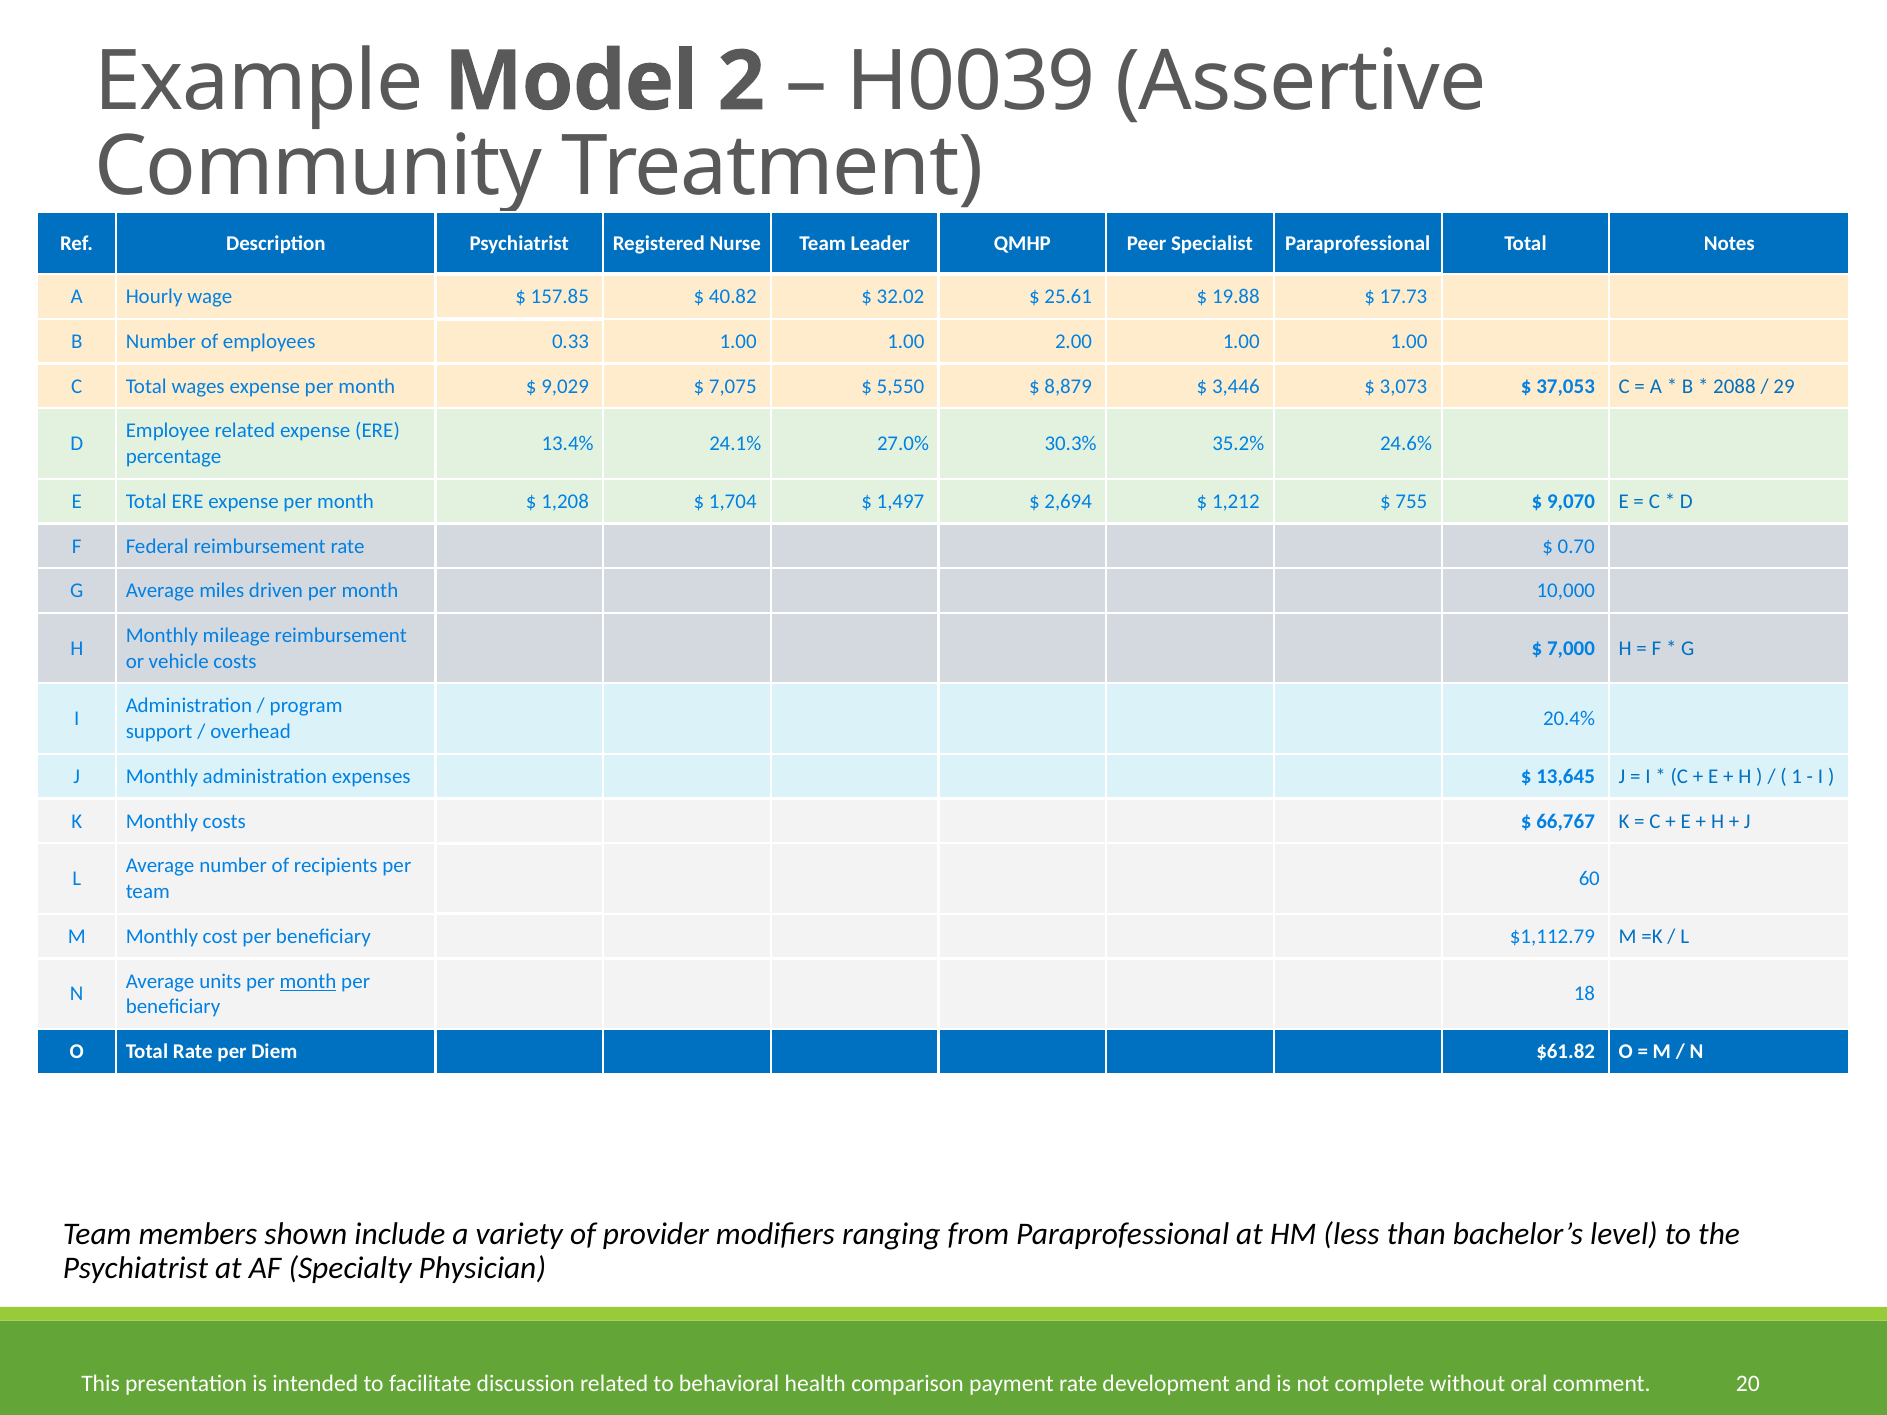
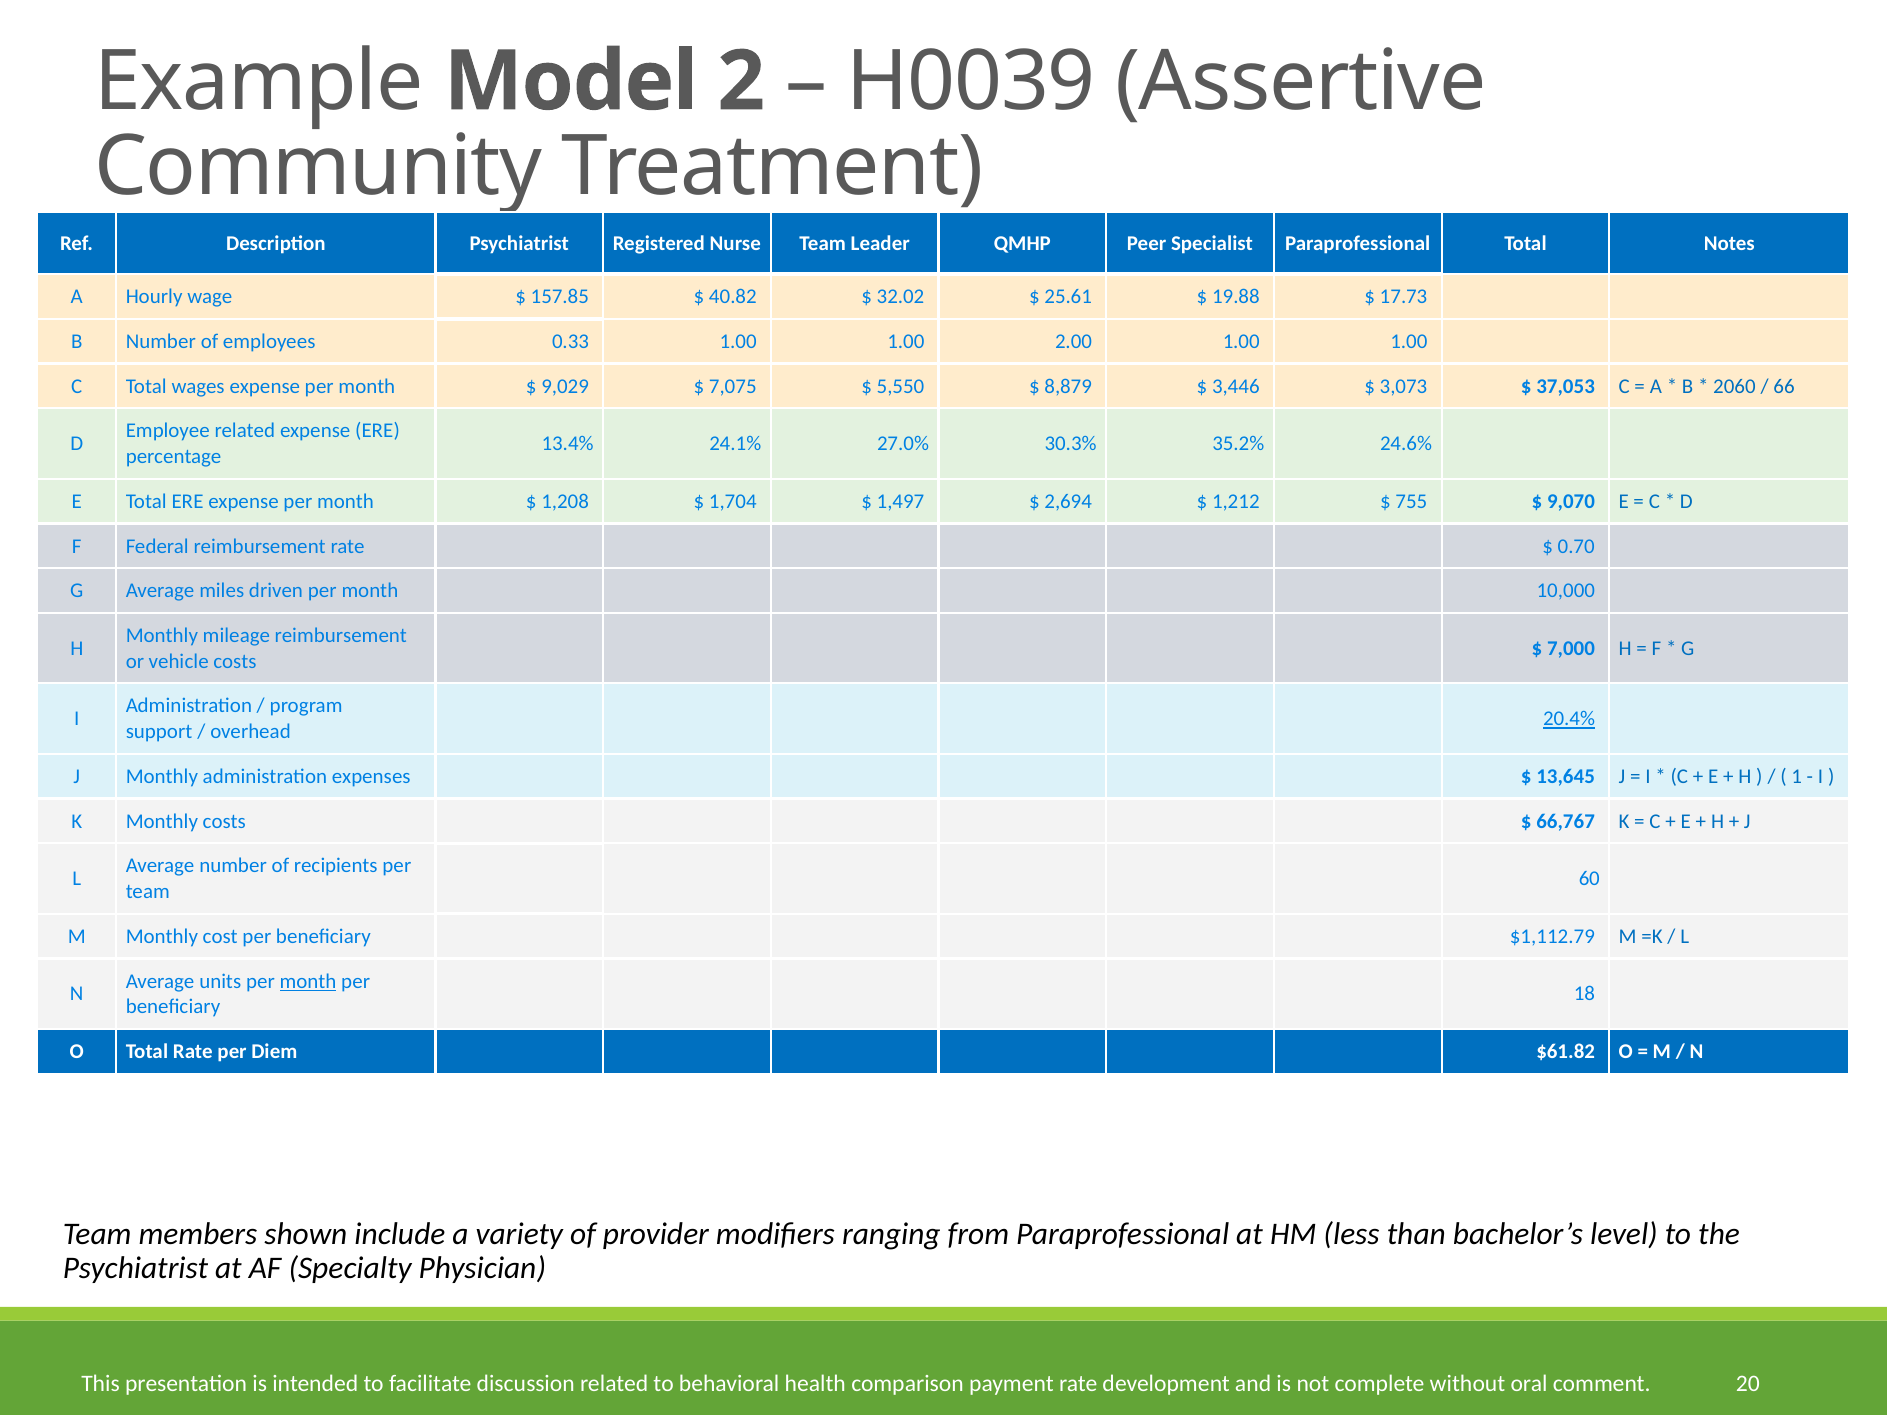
2088: 2088 -> 2060
29: 29 -> 66
20.4% underline: none -> present
